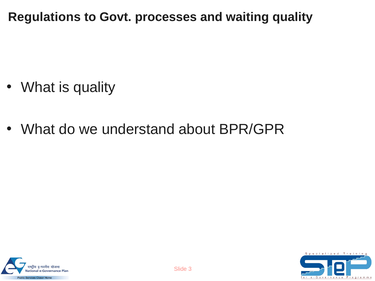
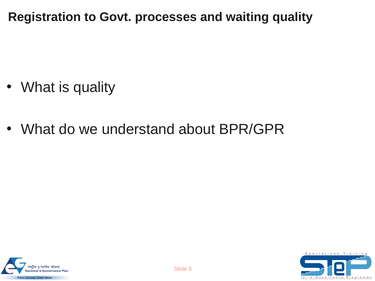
Regulations: Regulations -> Registration
